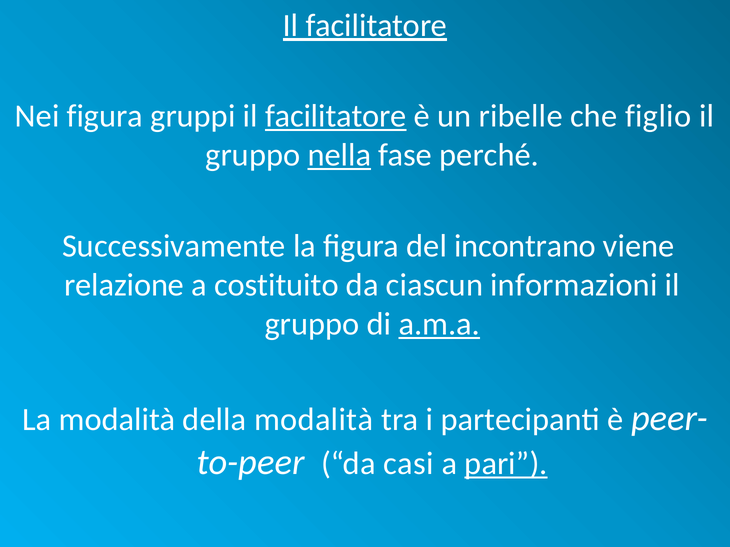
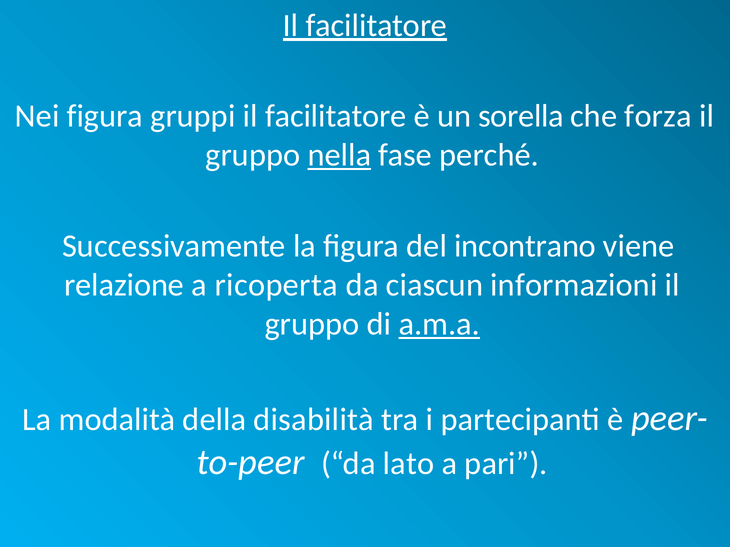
facilitatore at (336, 116) underline: present -> none
ribelle: ribelle -> sorella
figlio: figlio -> forza
costituito: costituito -> ricoperta
della modalità: modalità -> disabilità
casi: casi -> lato
pari underline: present -> none
